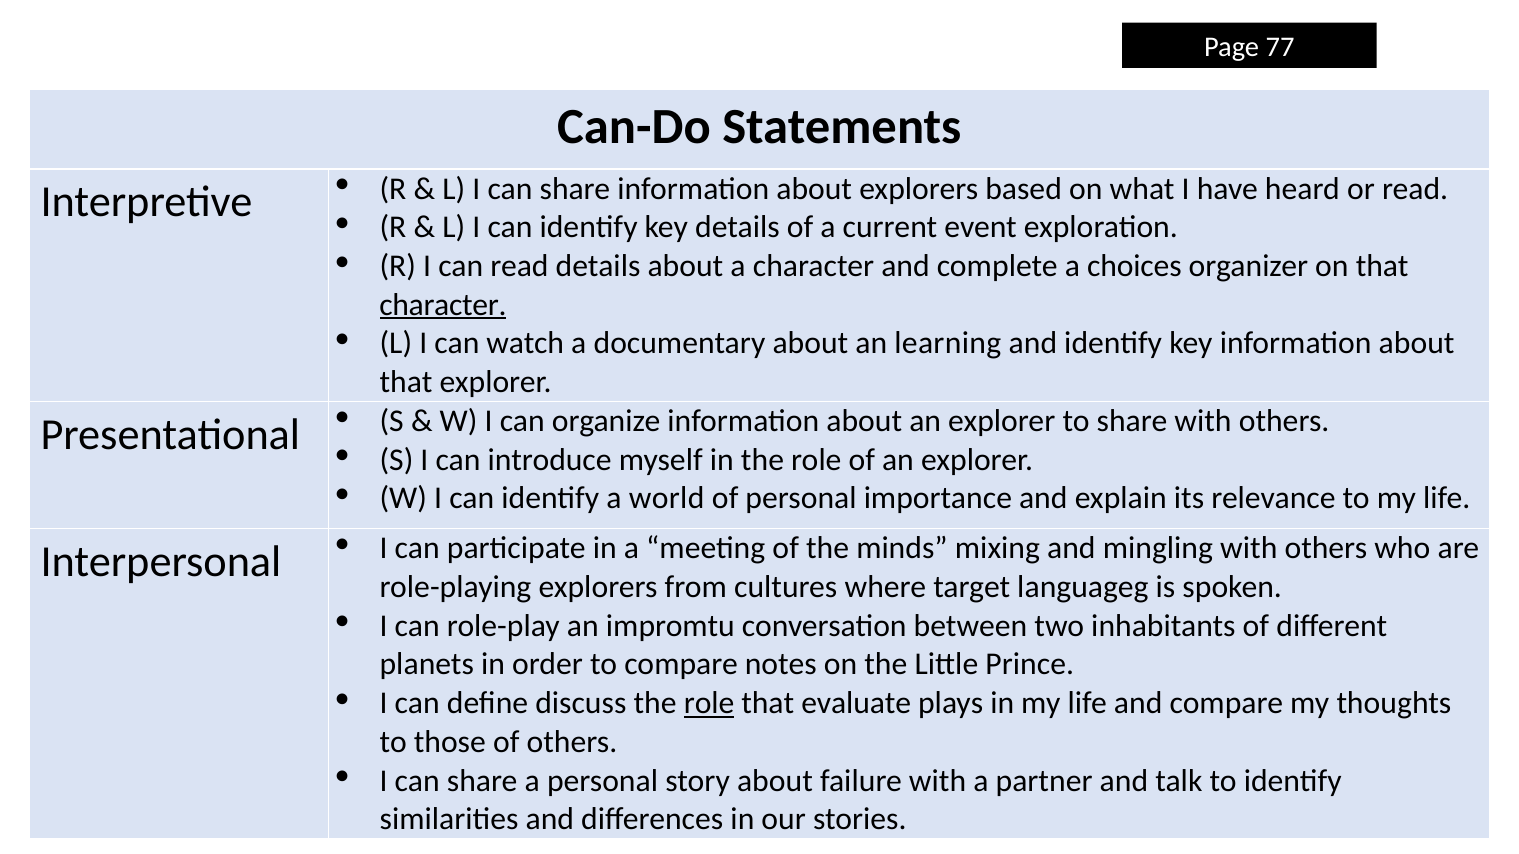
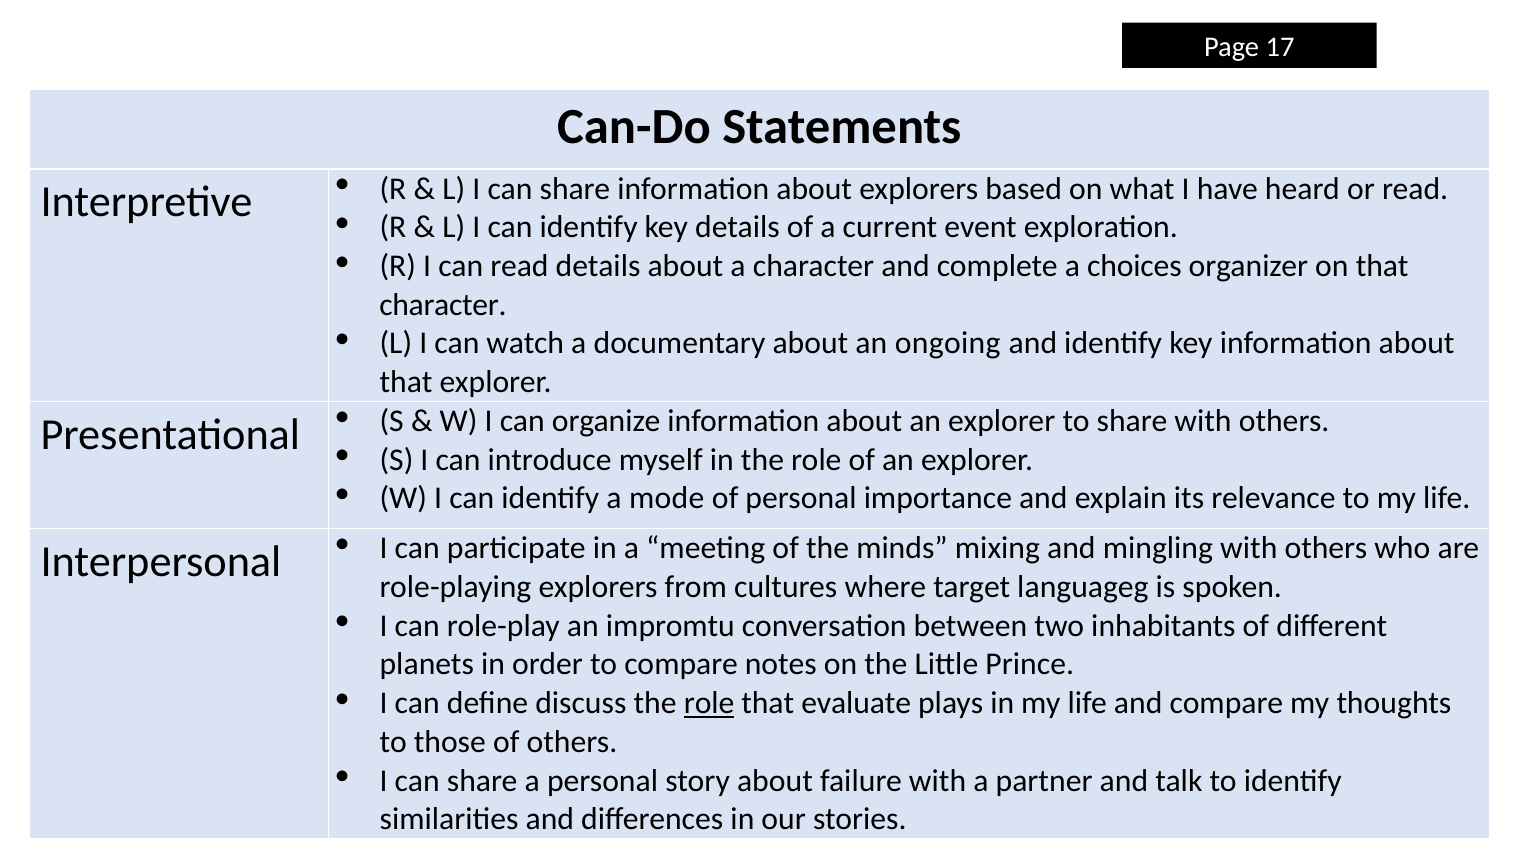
77: 77 -> 17
character at (443, 305) underline: present -> none
learning: learning -> ongoing
world: world -> mode
